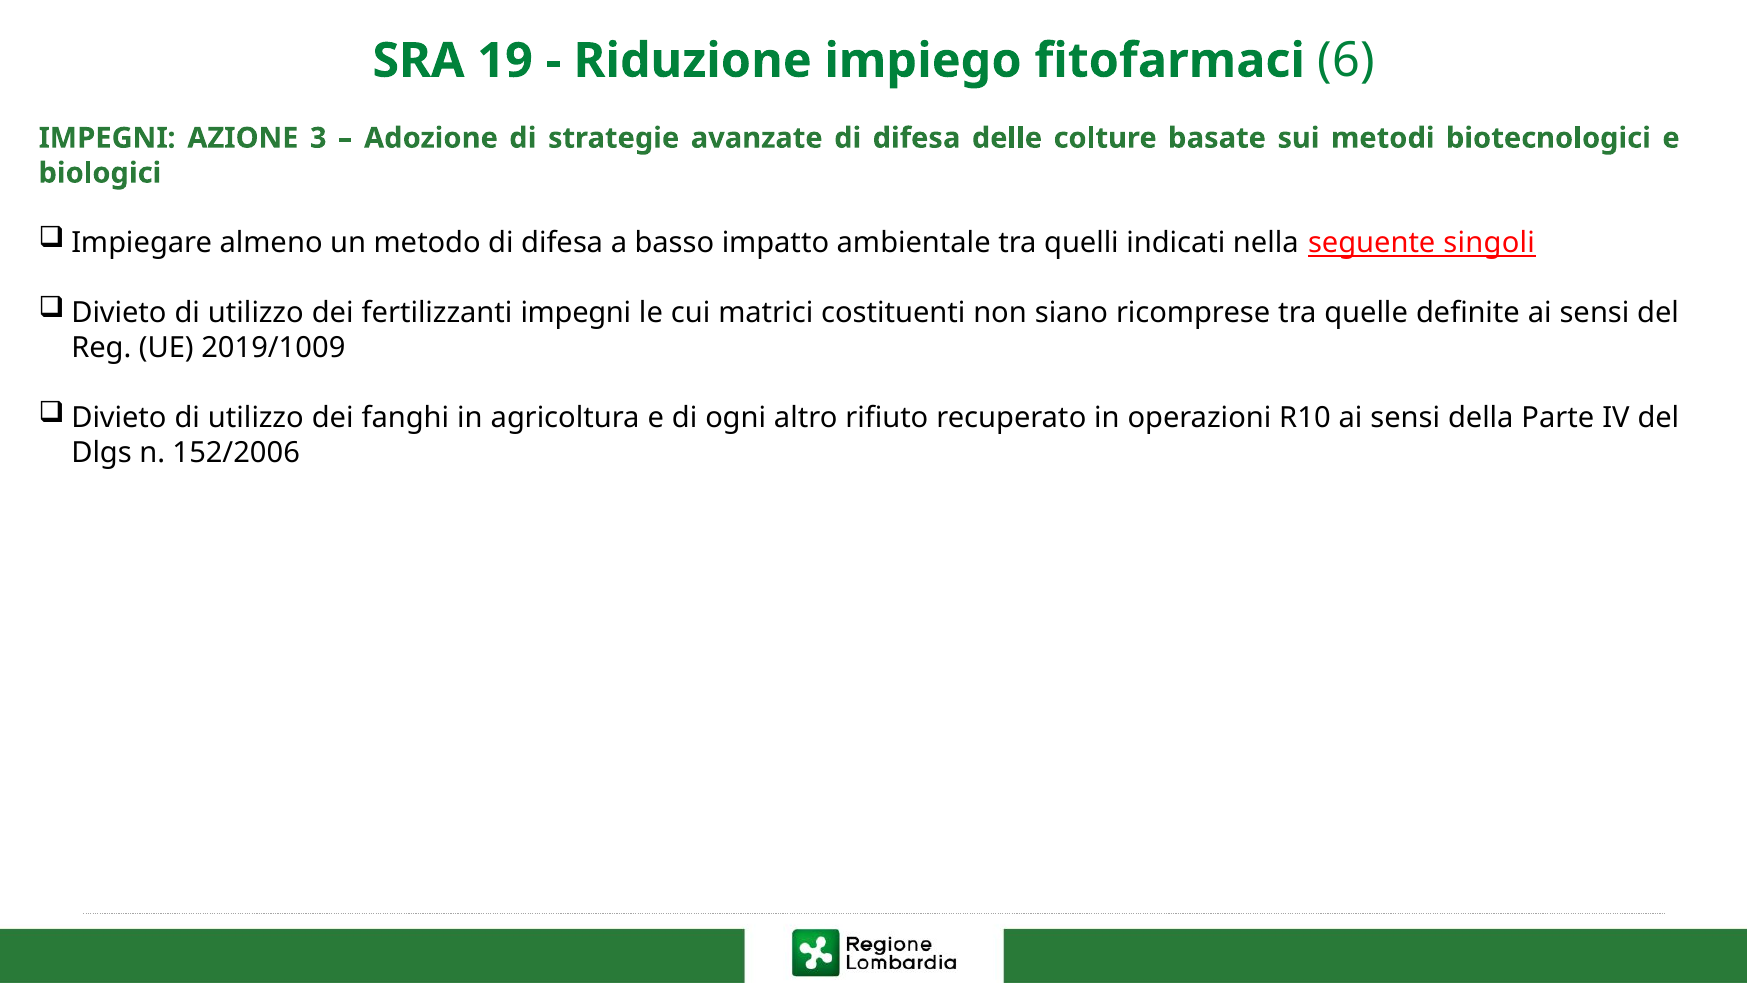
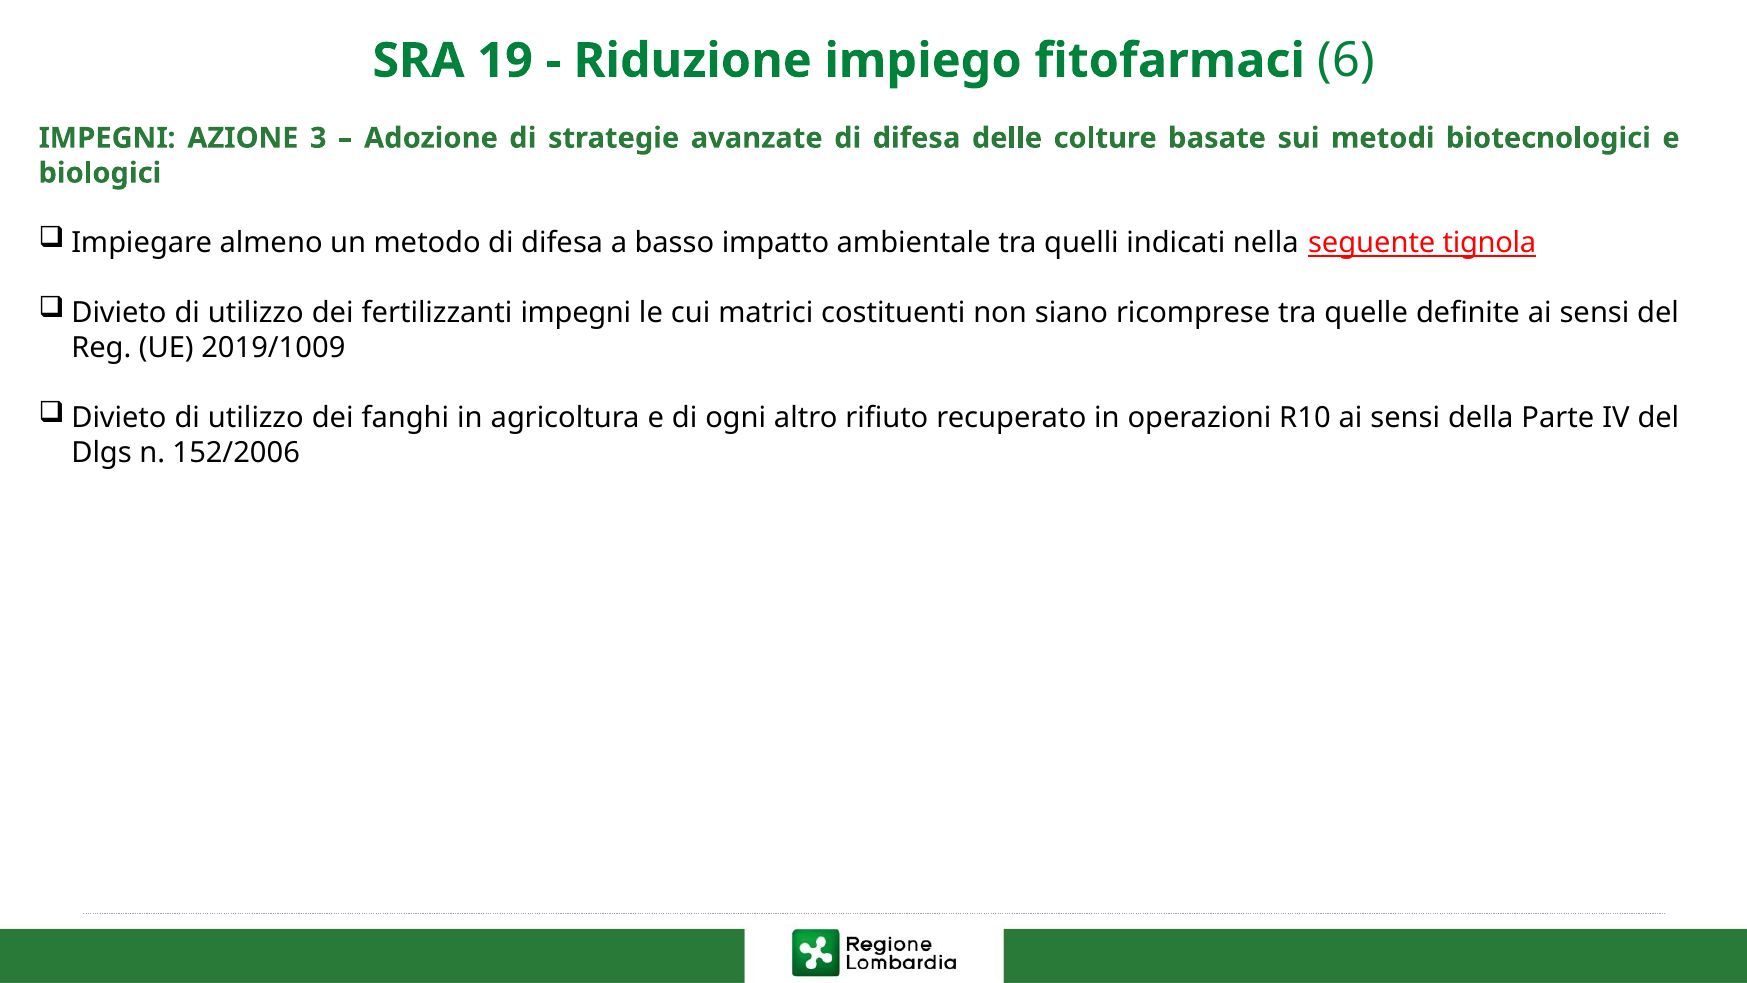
singoli: singoli -> tignola
